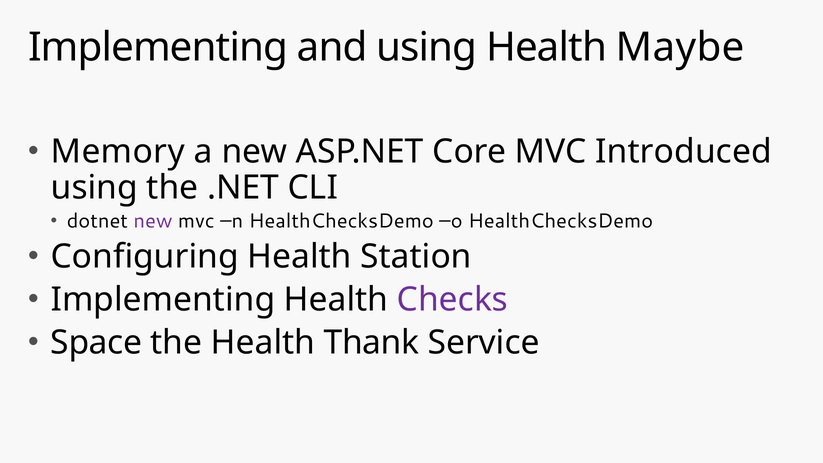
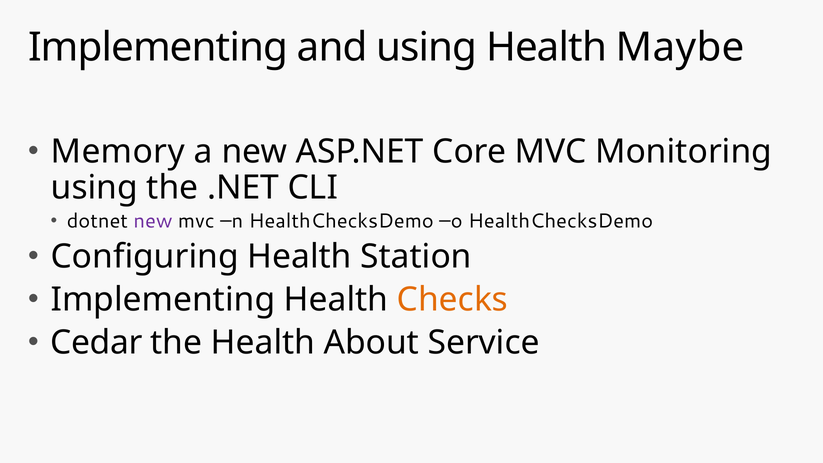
Introduced: Introduced -> Monitoring
Checks colour: purple -> orange
Space: Space -> Cedar
Thank: Thank -> About
